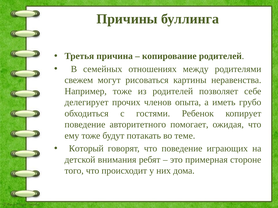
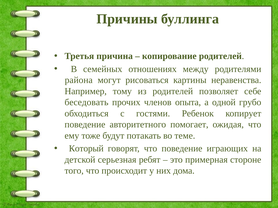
свежем: свежем -> района
Например тоже: тоже -> тому
делегирует: делегирует -> беседовать
иметь: иметь -> одной
внимания: внимания -> серьезная
